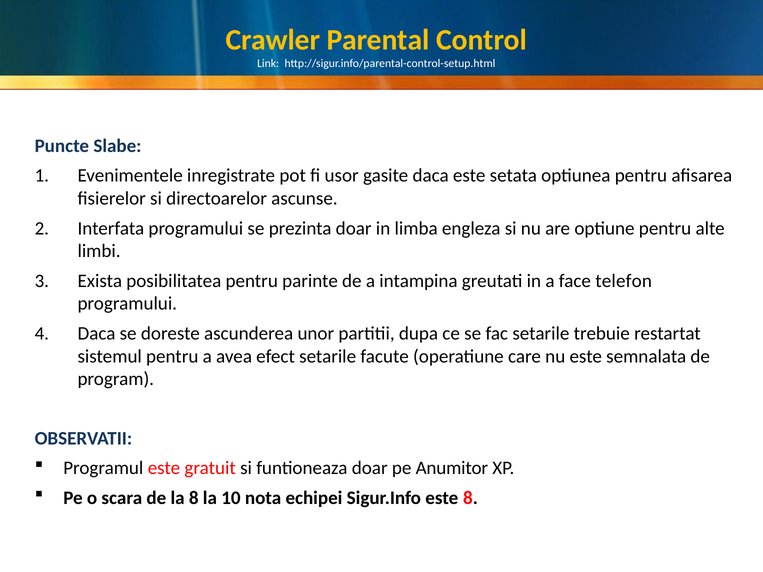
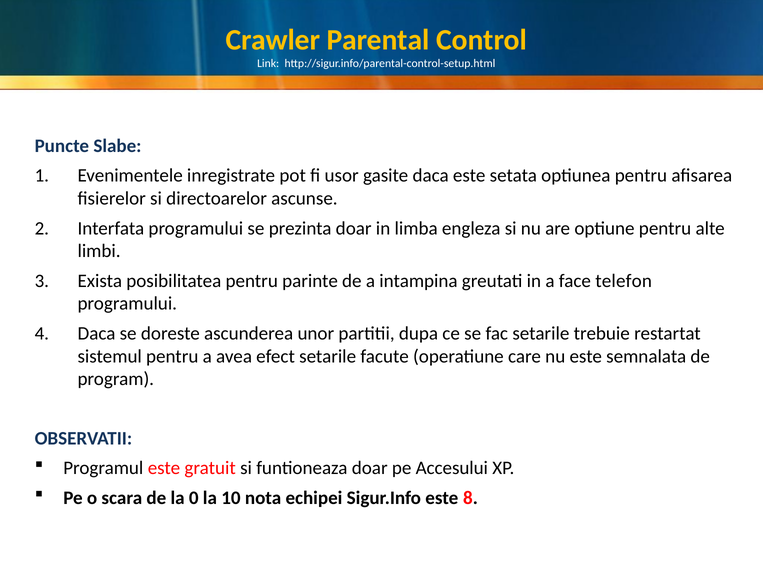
Anumitor: Anumitor -> Accesului
la 8: 8 -> 0
